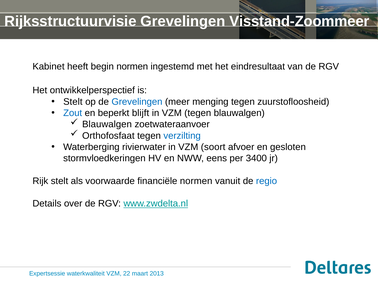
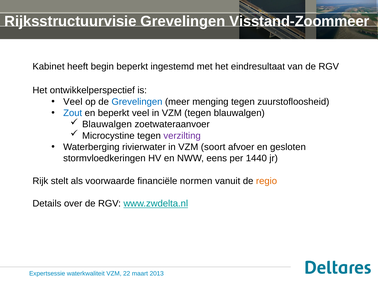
begin normen: normen -> beperkt
Stelt at (73, 102): Stelt -> Veel
beperkt blijft: blijft -> veel
Orthofosfaat: Orthofosfaat -> Microcystine
verzilting colour: blue -> purple
3400: 3400 -> 1440
regio colour: blue -> orange
